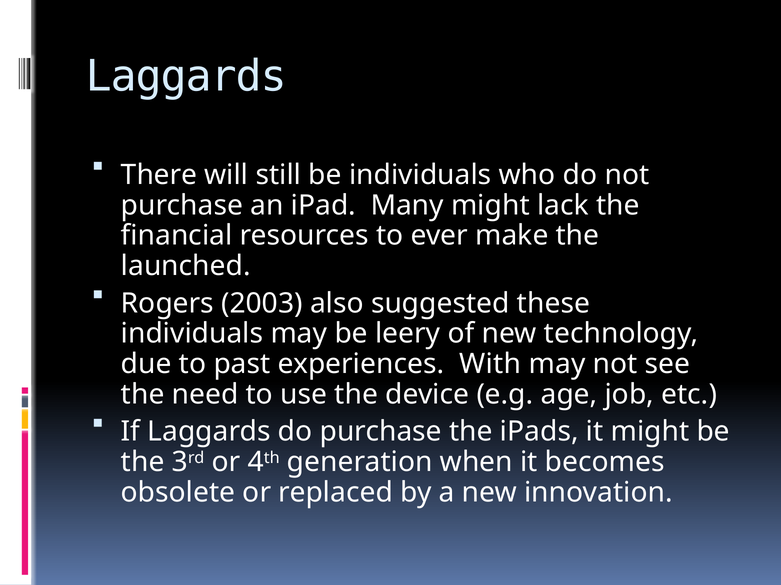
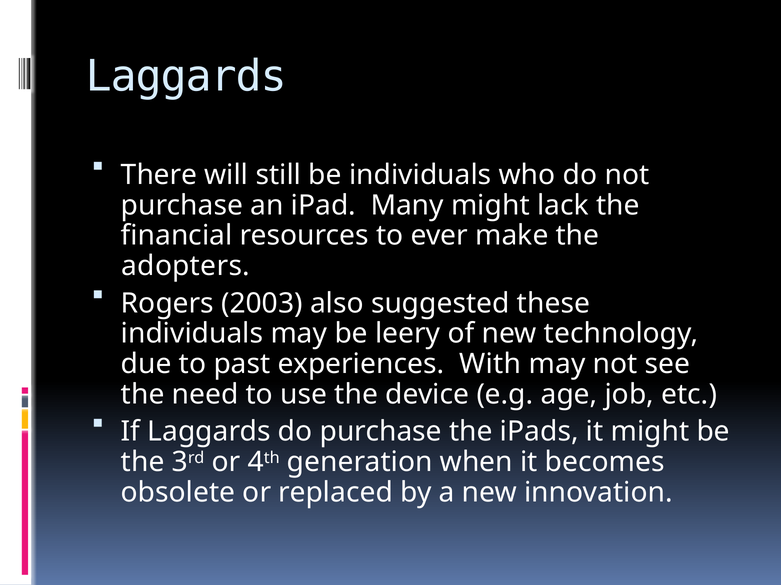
launched: launched -> adopters
